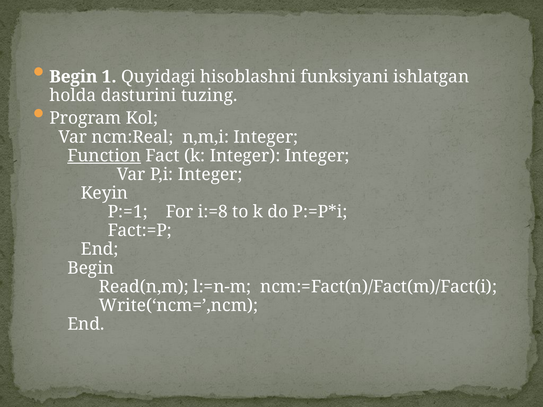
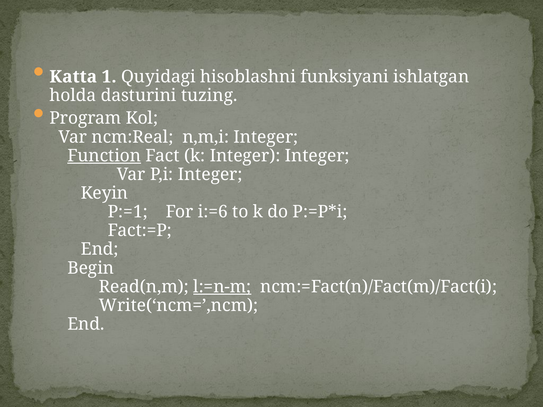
Begin at (73, 77): Begin -> Katta
i:=8: i:=8 -> i:=6
l:=n-m underline: none -> present
